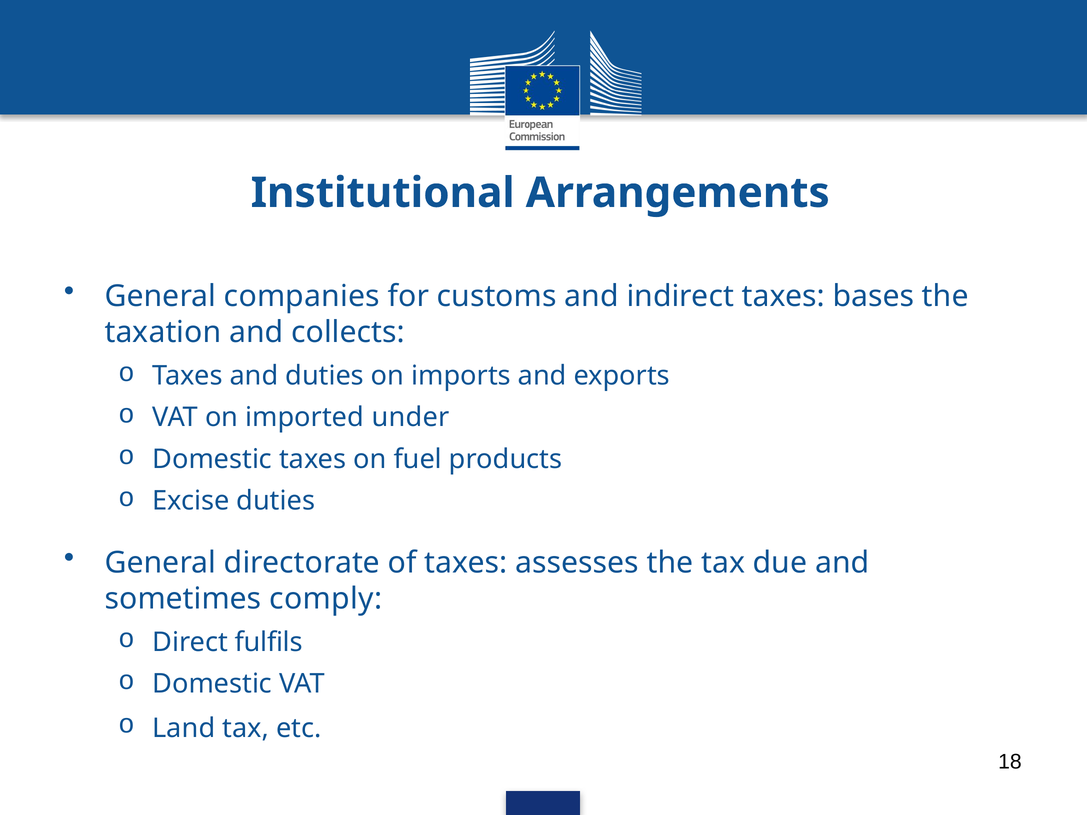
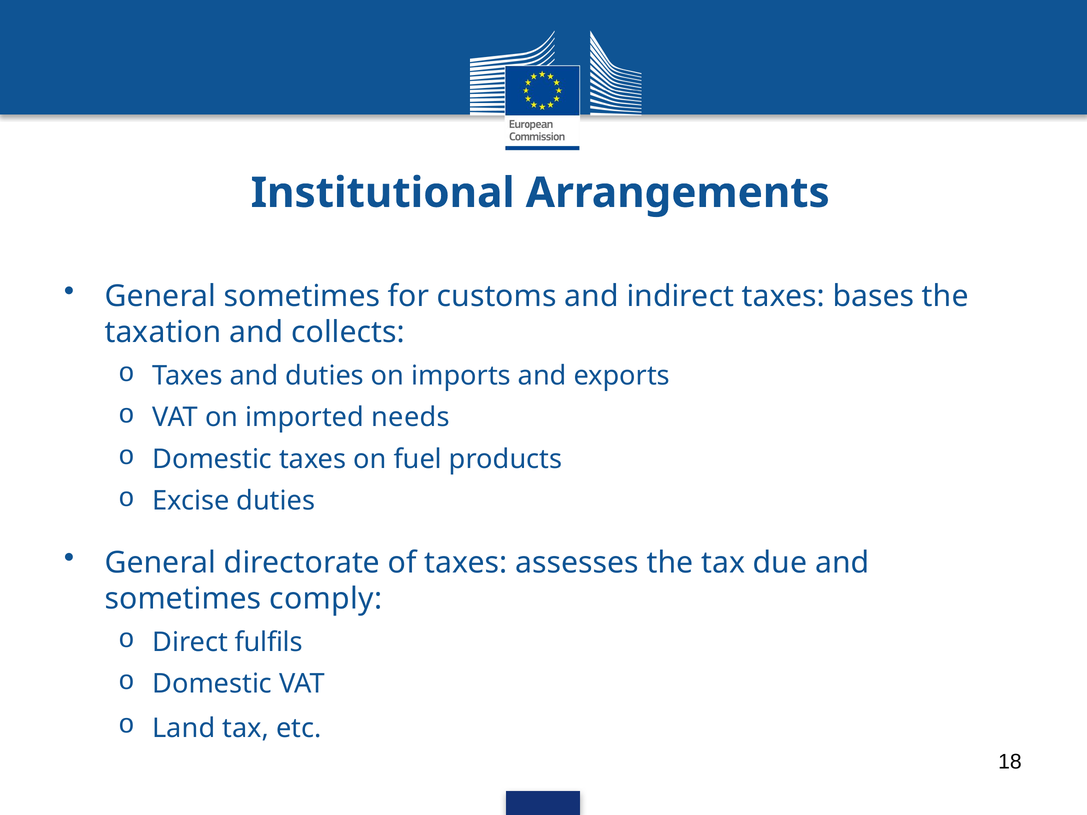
General companies: companies -> sometimes
under: under -> needs
